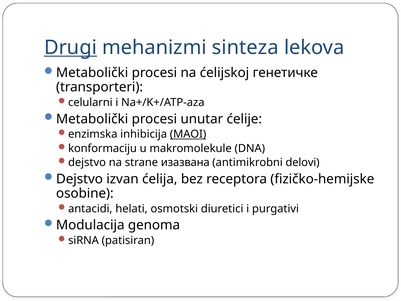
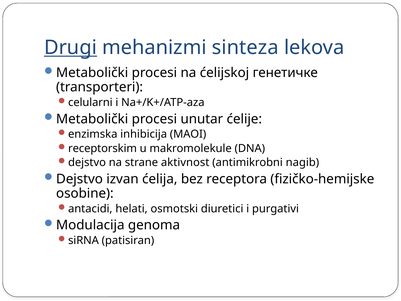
MAOI underline: present -> none
konformaciju: konformaciju -> receptorskim
изазвана: изазвана -> aktivnost
delovi: delovi -> nagib
